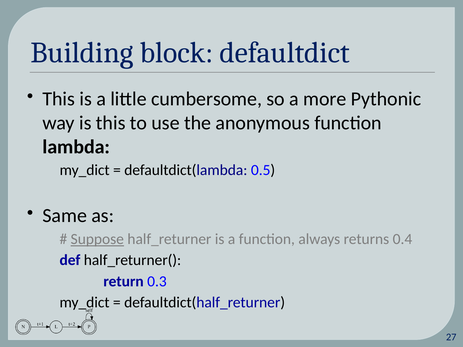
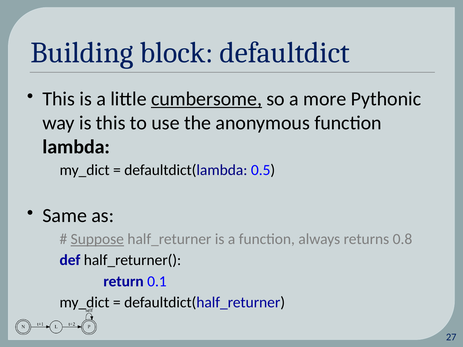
cumbersome underline: none -> present
0.4: 0.4 -> 0.8
0.3: 0.3 -> 0.1
